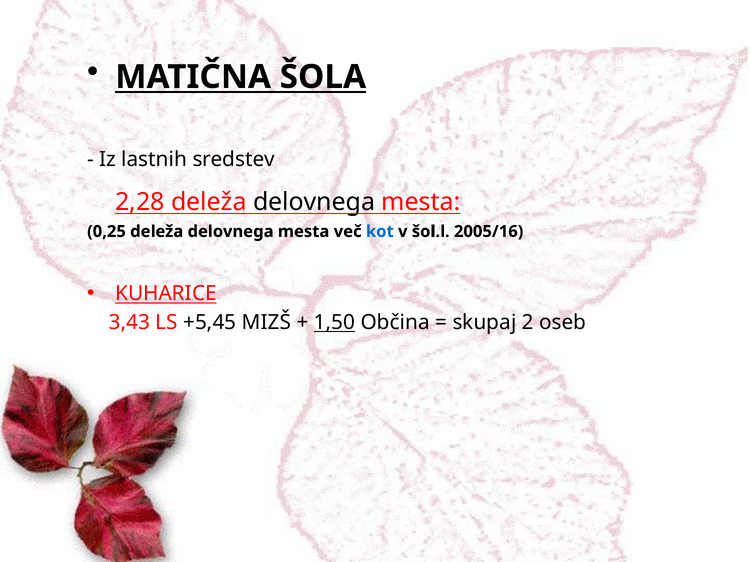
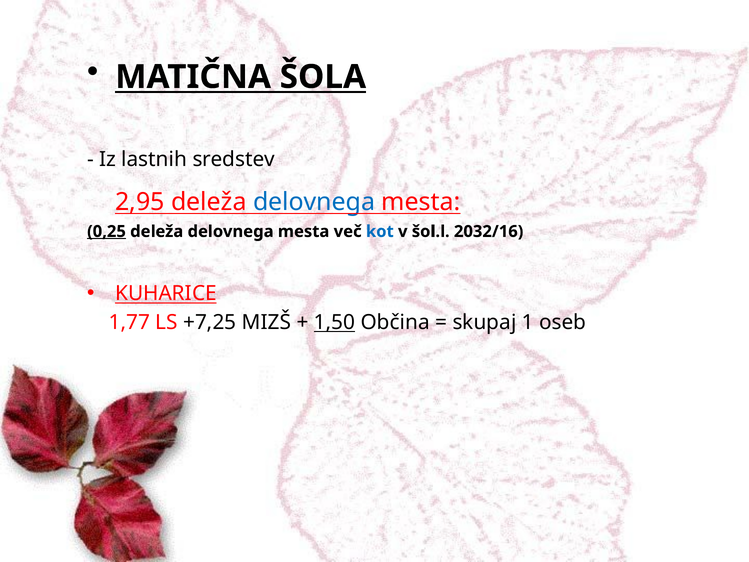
2,28: 2,28 -> 2,95
delovnega at (314, 202) colour: black -> blue
0,25 underline: none -> present
2005/16: 2005/16 -> 2032/16
3,43: 3,43 -> 1,77
+5,45: +5,45 -> +7,25
2: 2 -> 1
